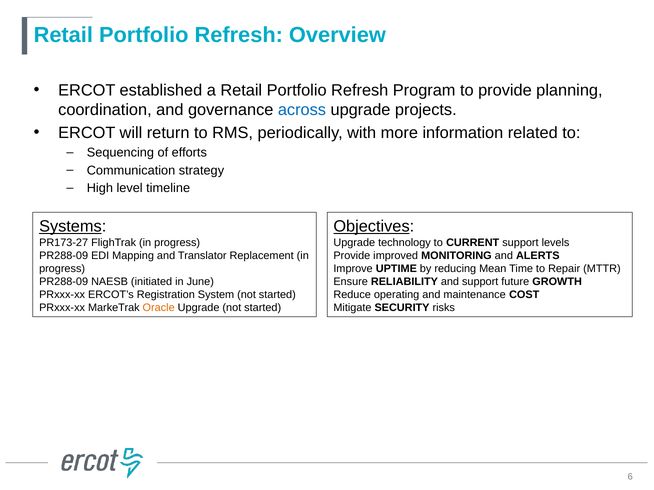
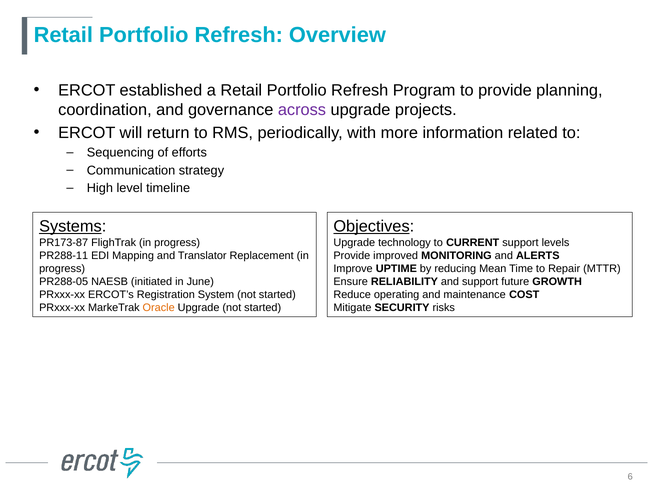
across colour: blue -> purple
PR173-27: PR173-27 -> PR173-87
PR288-09 at (64, 256): PR288-09 -> PR288-11
PR288-09 at (64, 282): PR288-09 -> PR288-05
